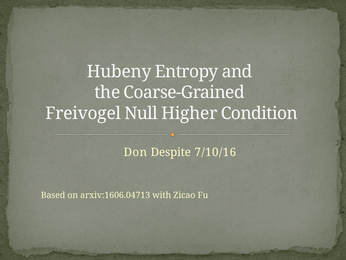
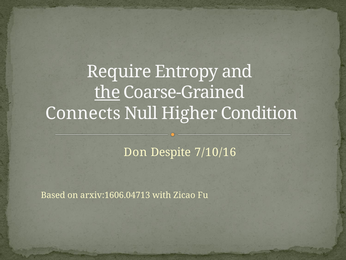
Hubeny: Hubeny -> Require
the underline: none -> present
Freivogel: Freivogel -> Connects
